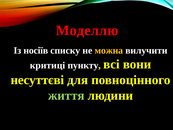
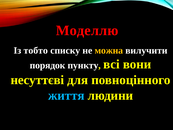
носіїв: носіїв -> тобто
критиці: критиці -> порядок
життя colour: light green -> light blue
